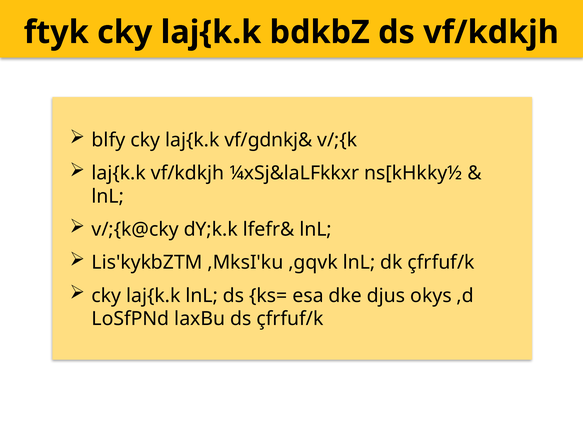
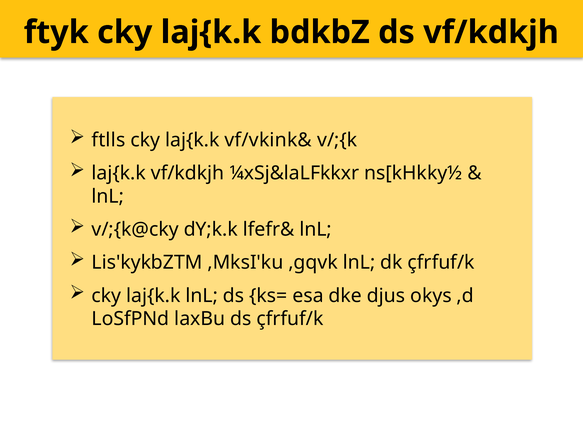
blfy: blfy -> ftlls
vf/gdnkj&: vf/gdnkj& -> vf/vkink&
